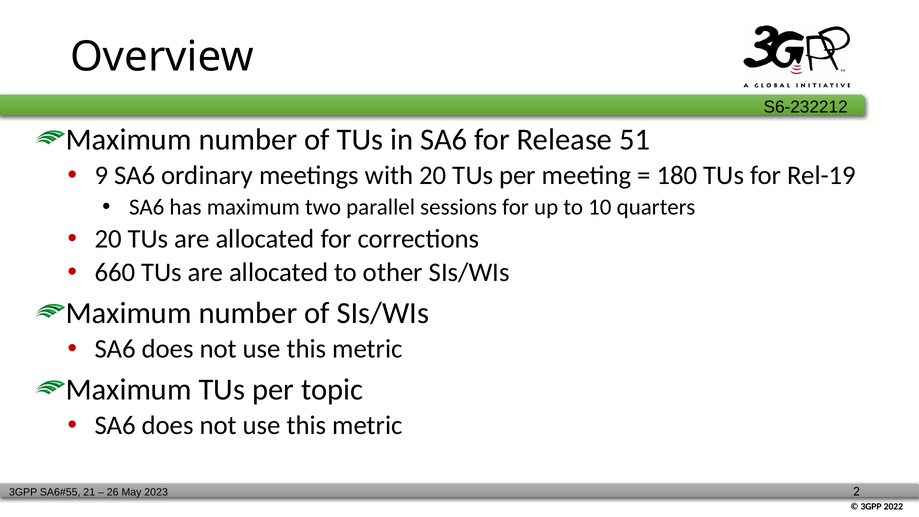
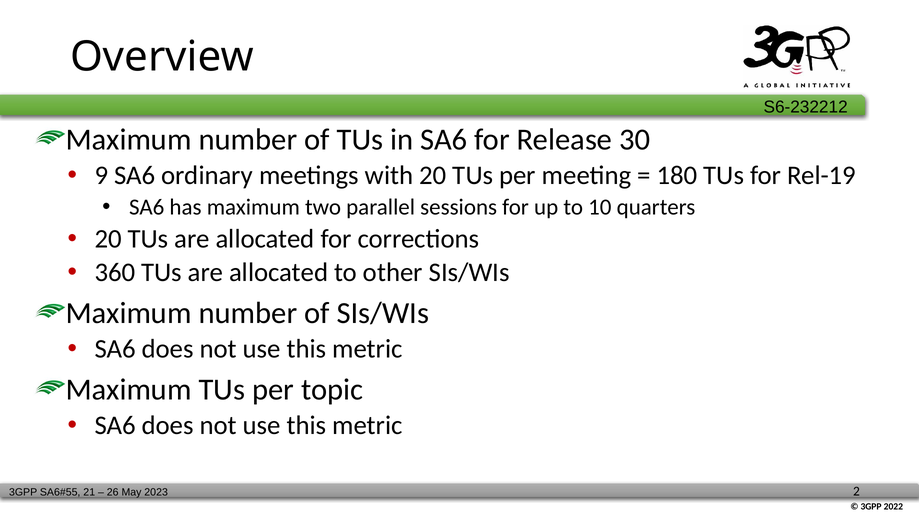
51: 51 -> 30
660: 660 -> 360
